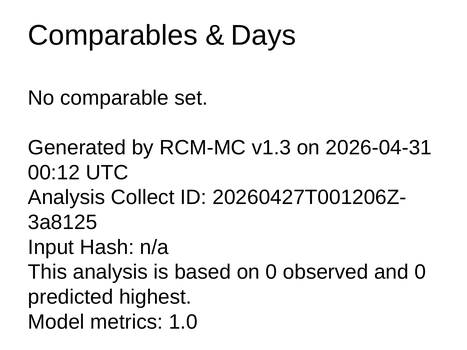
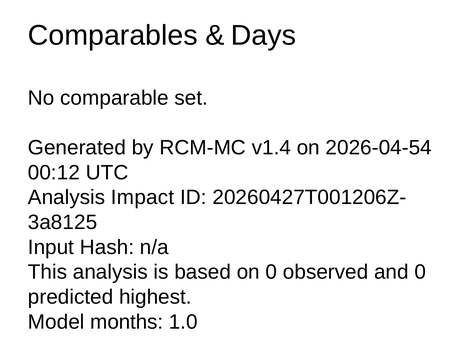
v1.3: v1.3 -> v1.4
2026-04-31: 2026-04-31 -> 2026-04-54
Collect: Collect -> Impact
metrics: metrics -> months
